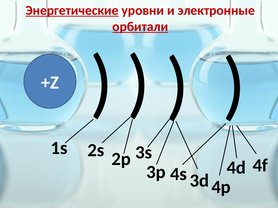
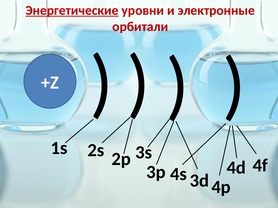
орбитали underline: present -> none
